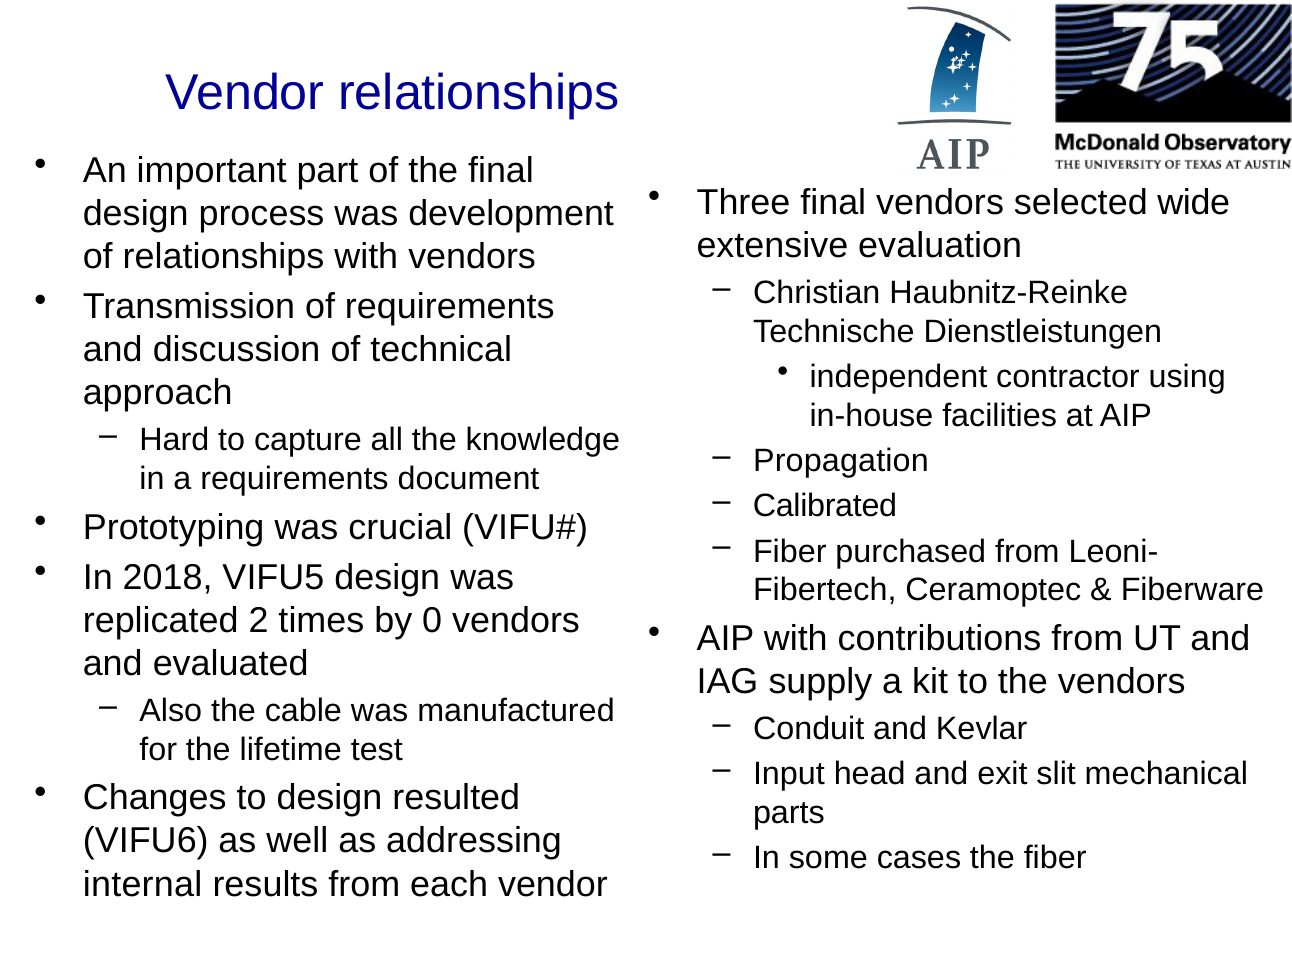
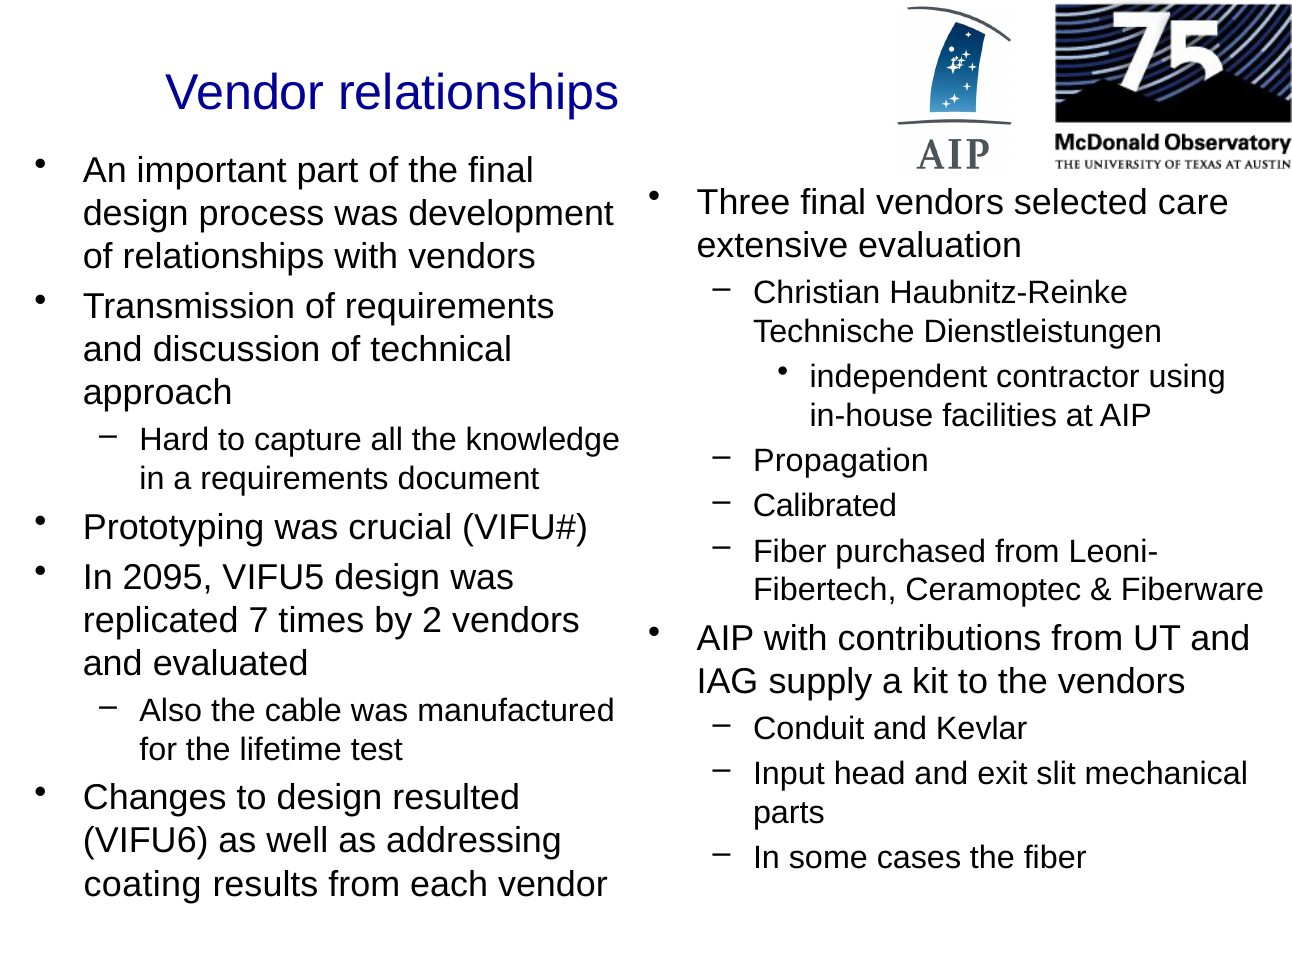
wide: wide -> care
2018: 2018 -> 2095
2: 2 -> 7
0: 0 -> 2
internal: internal -> coating
